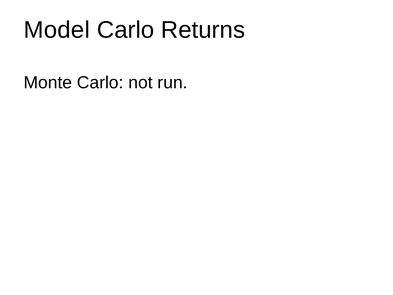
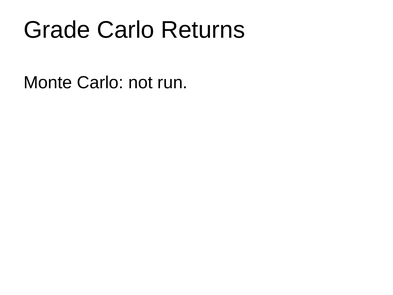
Model: Model -> Grade
